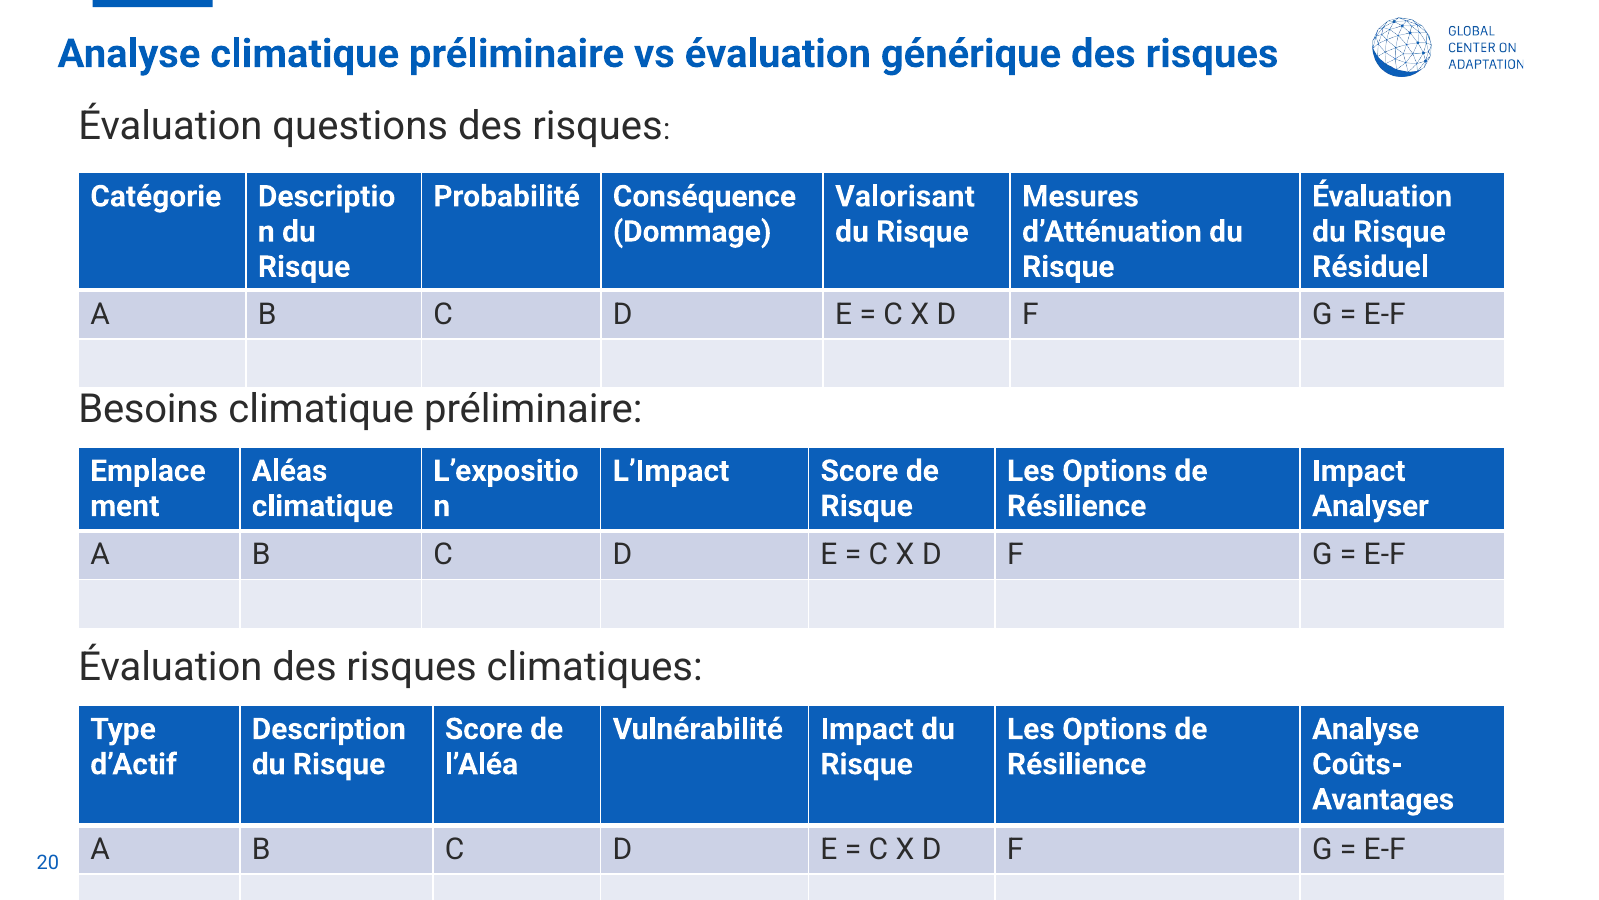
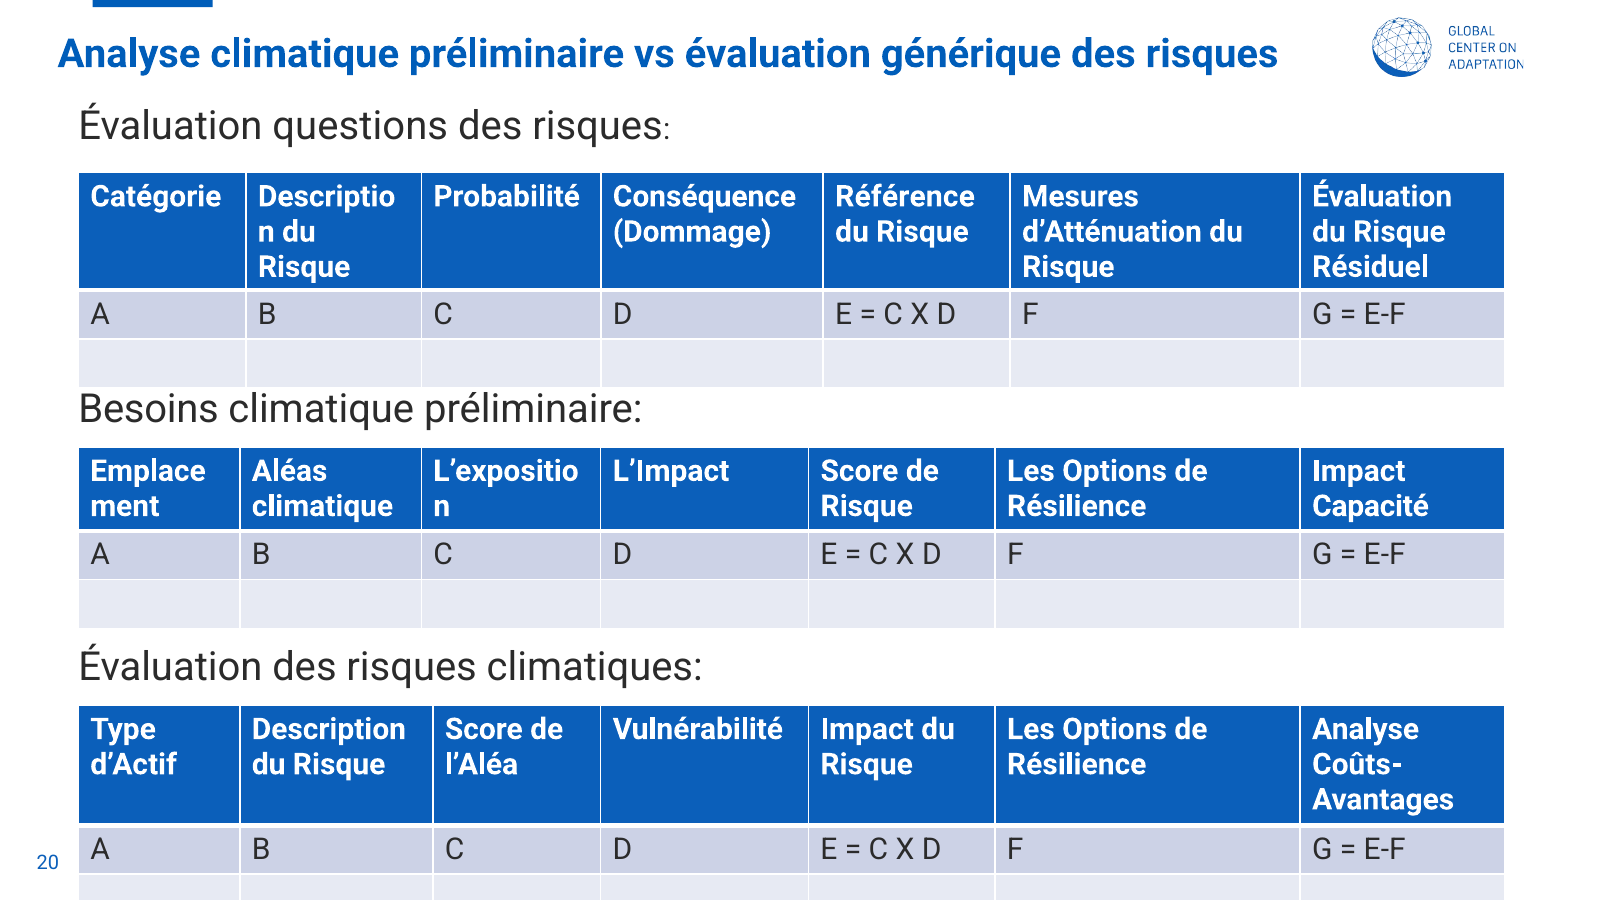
Valorisant: Valorisant -> Référence
Analyser: Analyser -> Capacité
